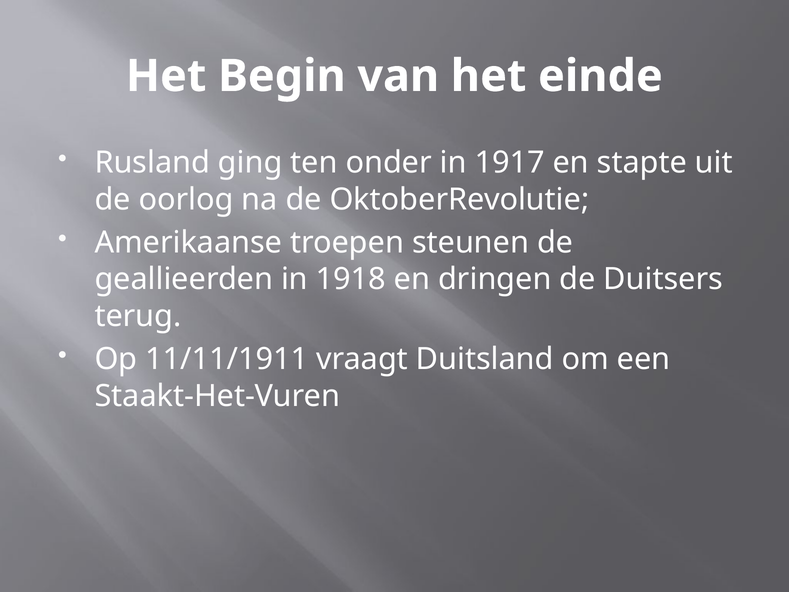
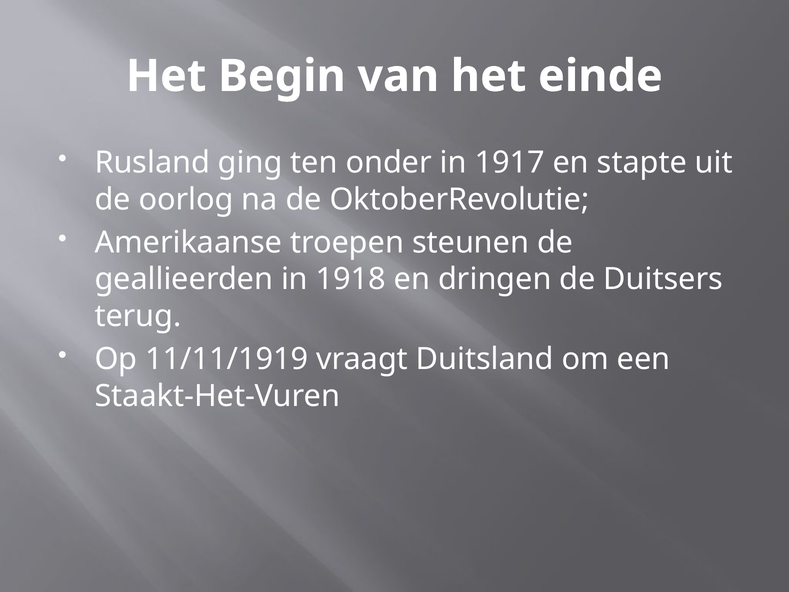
11/11/1911: 11/11/1911 -> 11/11/1919
